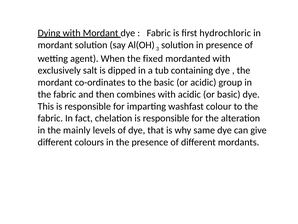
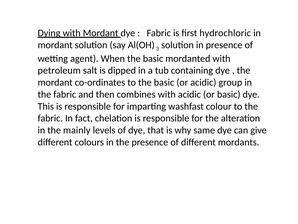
When the fixed: fixed -> basic
exclusively: exclusively -> petroleum
